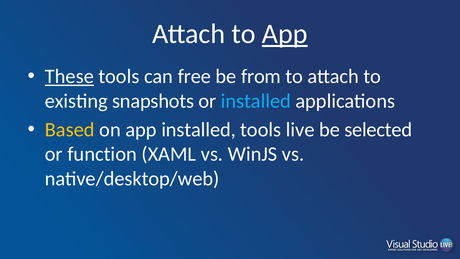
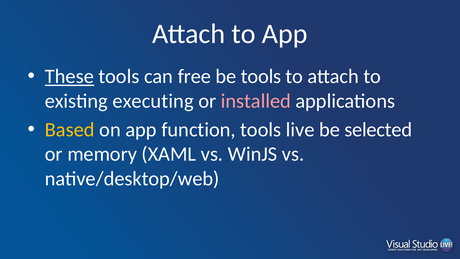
App at (285, 34) underline: present -> none
be from: from -> tools
snapshots: snapshots -> executing
installed at (256, 101) colour: light blue -> pink
app installed: installed -> function
function: function -> memory
